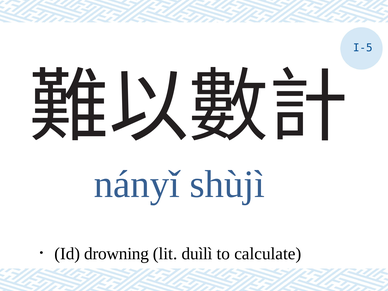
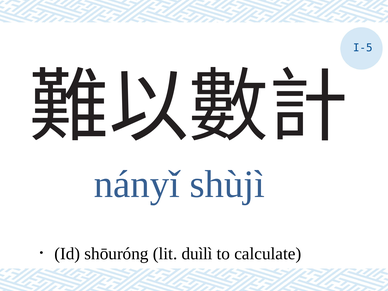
drowning: drowning -> shōuróng
